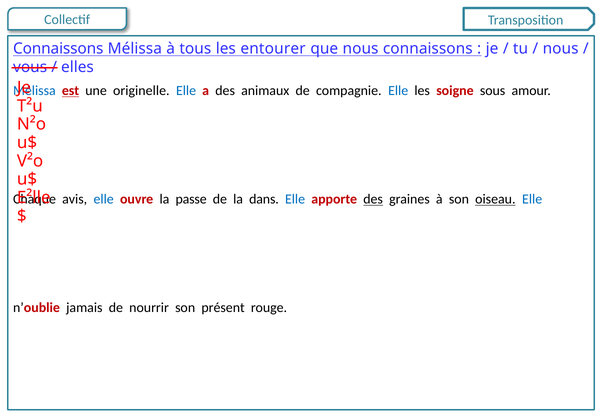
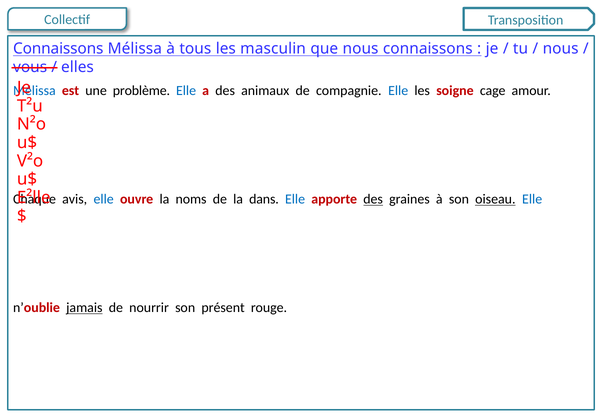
entourer: entourer -> masculin
est underline: present -> none
originelle: originelle -> problème
sous: sous -> cage
passe: passe -> noms
jamais underline: none -> present
